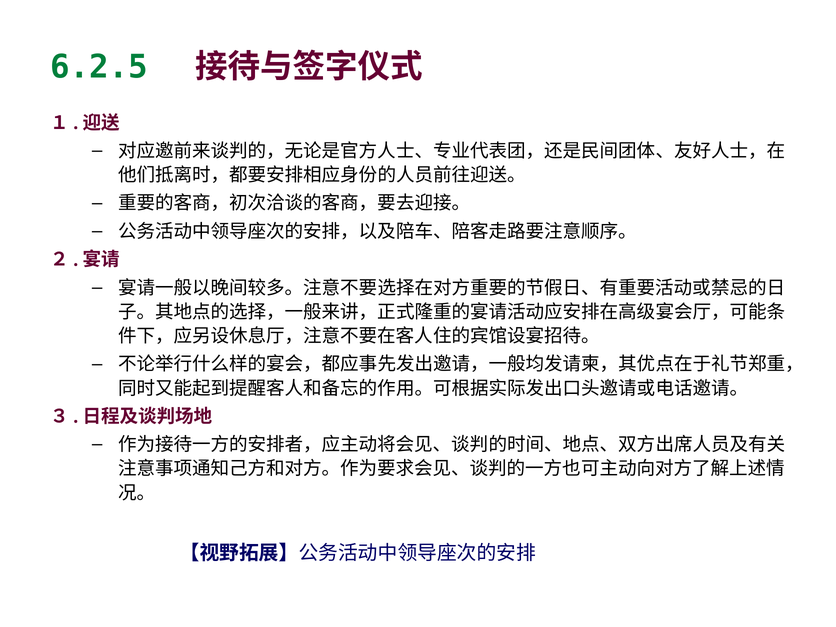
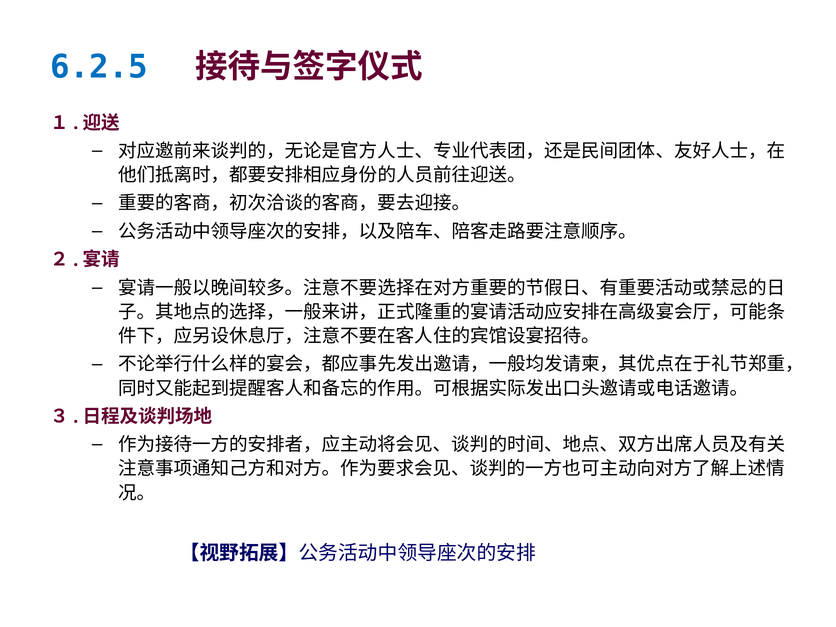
6.2.5 colour: green -> blue
